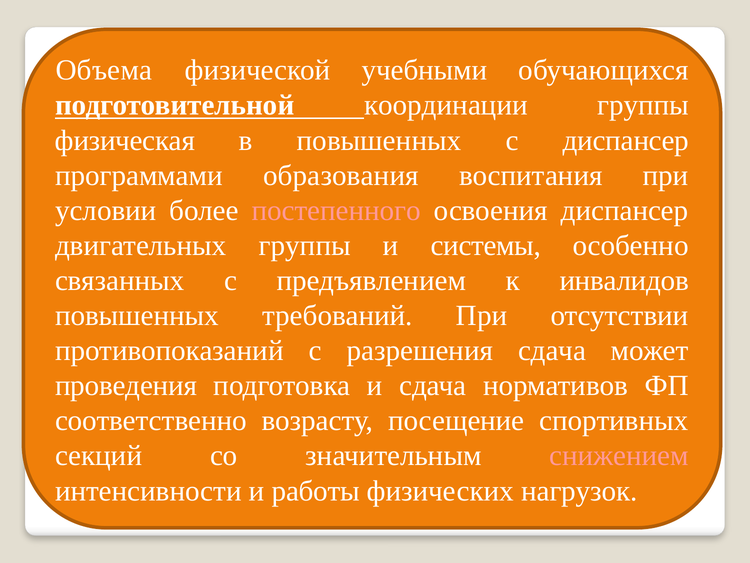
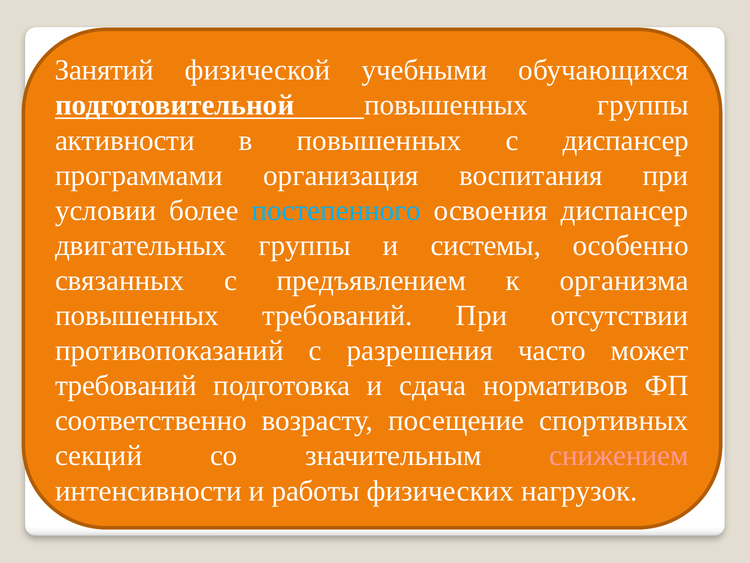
Объема: Объема -> Занятий
подготовительной координации: координации -> повышенных
физическая: физическая -> активности
образования: образования -> организация
постепенного colour: pink -> light blue
инвалидов: инвалидов -> организма
разрешения сдача: сдача -> часто
проведения at (126, 385): проведения -> требований
